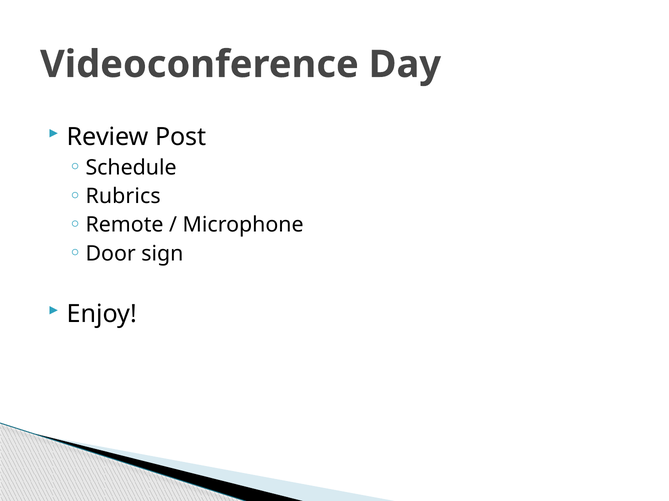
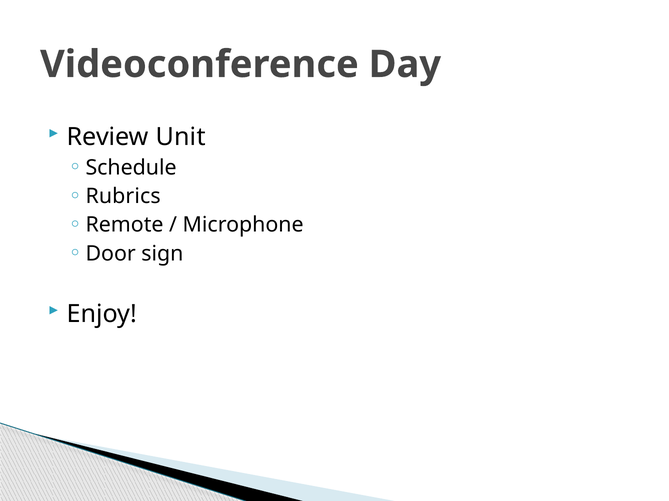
Post: Post -> Unit
